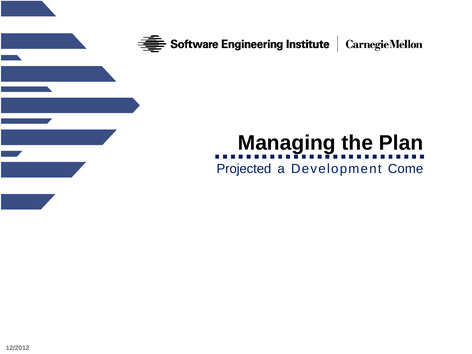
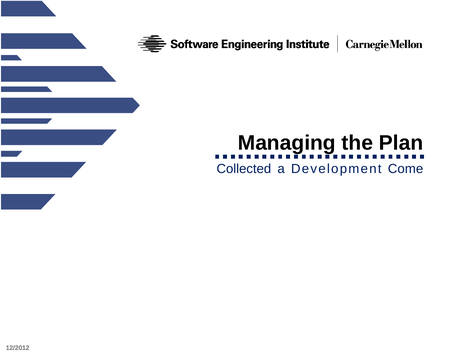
Projected: Projected -> Collected
